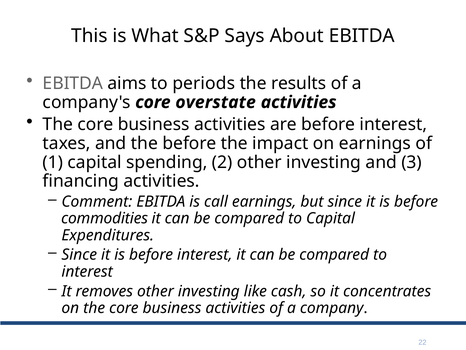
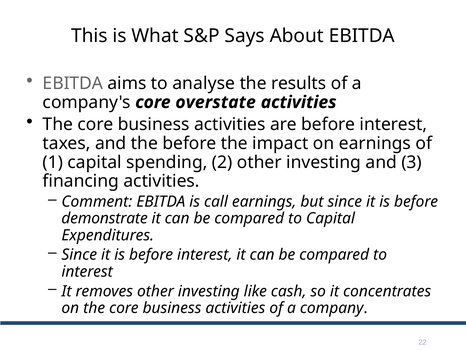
periods: periods -> analyse
commodities: commodities -> demonstrate
